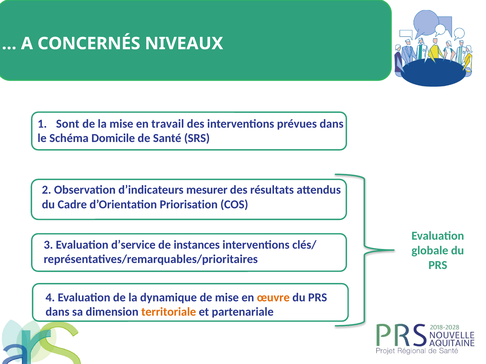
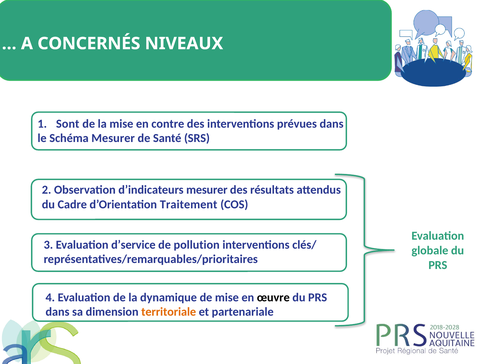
travail: travail -> contre
Schéma Domicile: Domicile -> Mesurer
Priorisation: Priorisation -> Traitement
instances: instances -> pollution
œuvre colour: orange -> black
